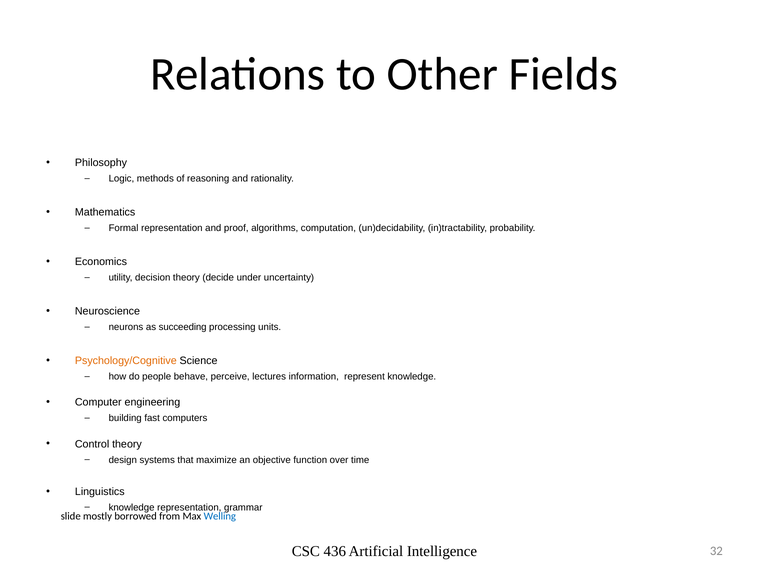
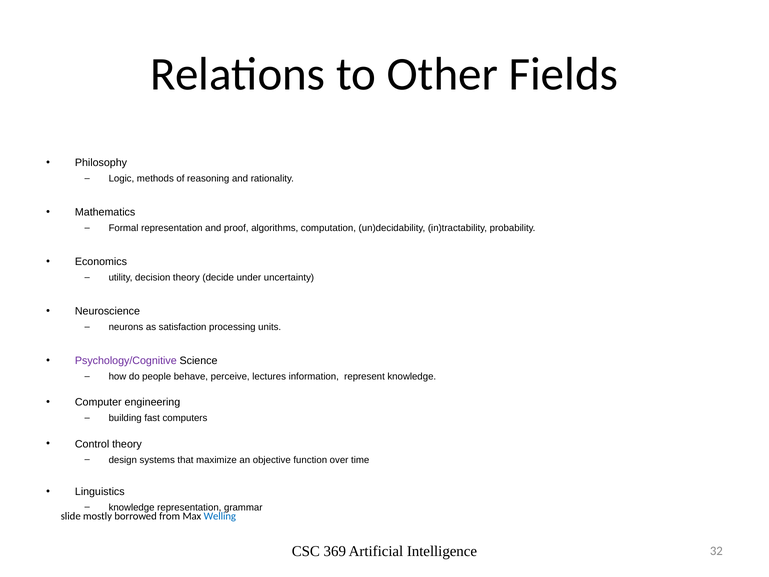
succeeding: succeeding -> satisfaction
Psychology/Cognitive colour: orange -> purple
436: 436 -> 369
